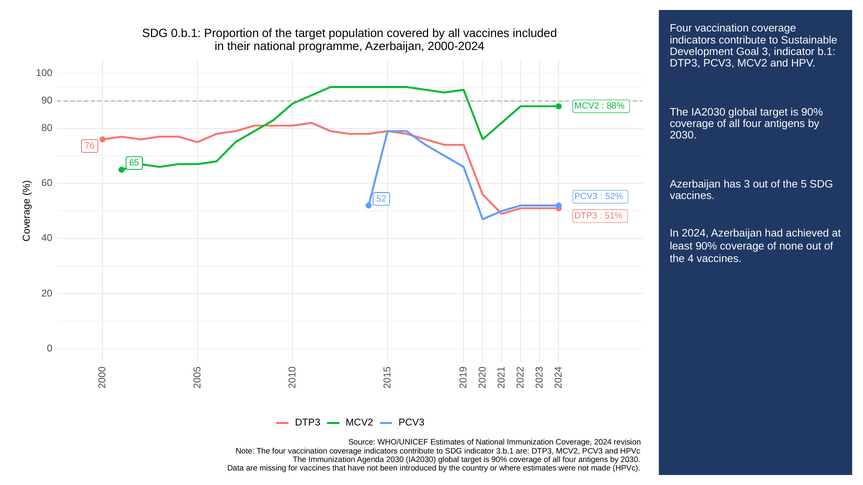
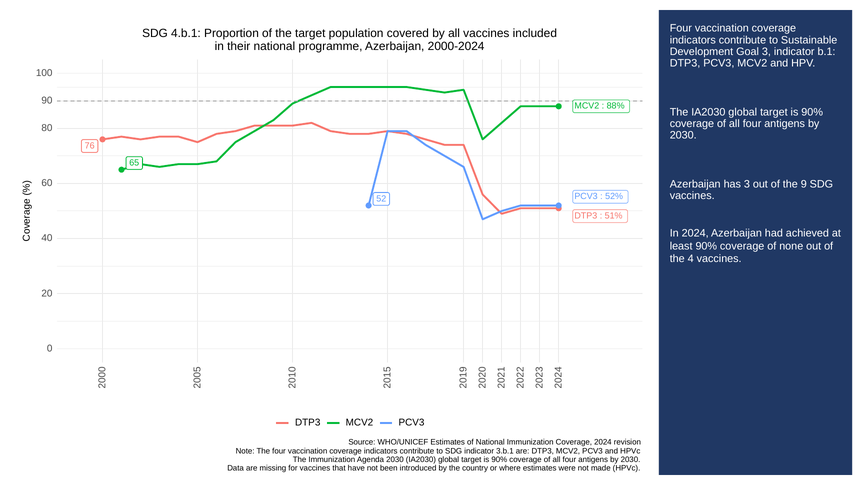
0.b.1: 0.b.1 -> 4.b.1
the 5: 5 -> 9
